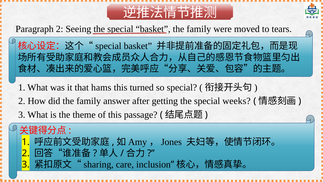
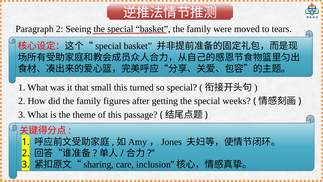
hams: hams -> small
answer: answer -> figures
